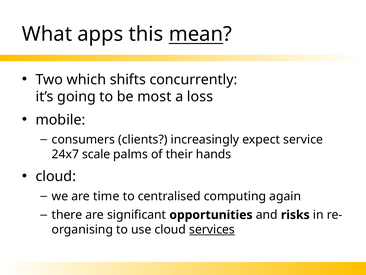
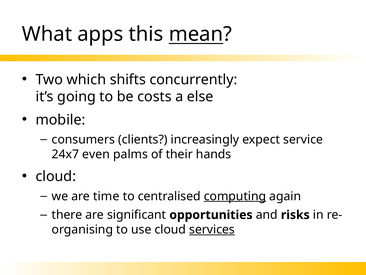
most: most -> costs
loss: loss -> else
scale: scale -> even
computing underline: none -> present
